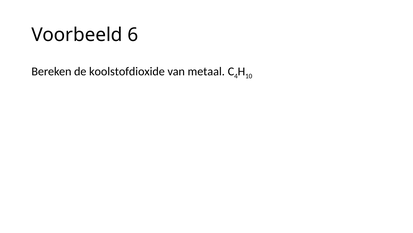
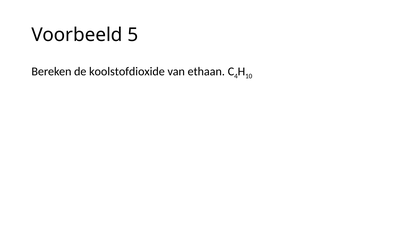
6: 6 -> 5
metaal: metaal -> ethaan
